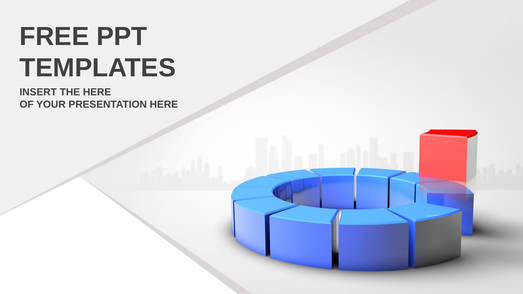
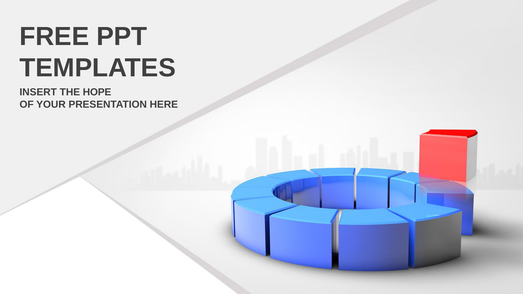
THE HERE: HERE -> HOPE
